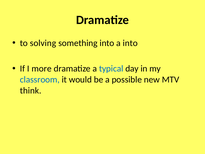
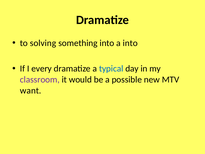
more: more -> every
classroom colour: blue -> purple
think: think -> want
